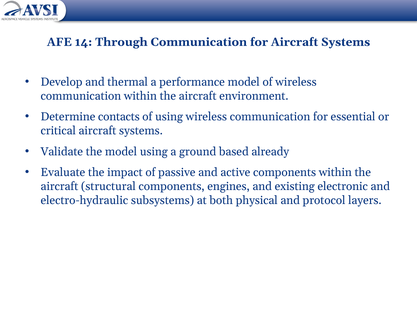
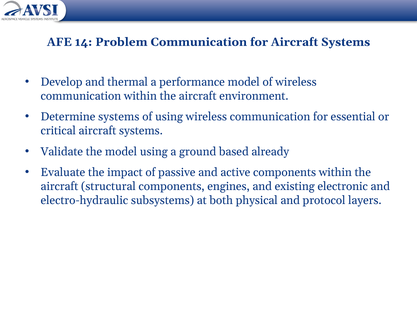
Through: Through -> Problem
Determine contacts: contacts -> systems
